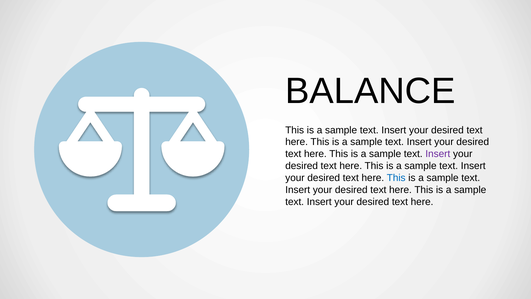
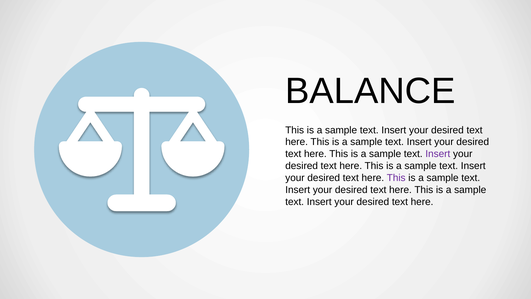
This at (396, 178) colour: blue -> purple
